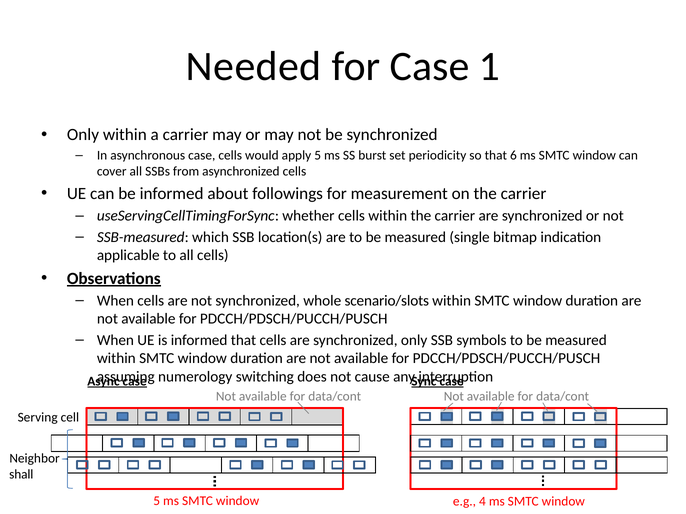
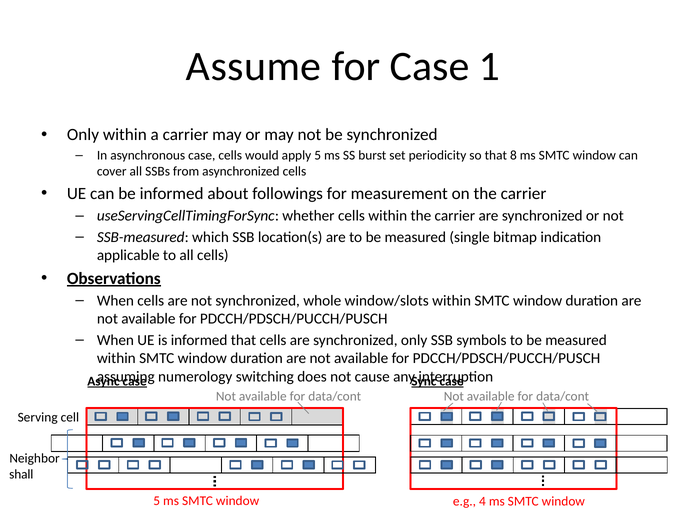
Needed: Needed -> Assume
6: 6 -> 8
scenario/slots: scenario/slots -> window/slots
